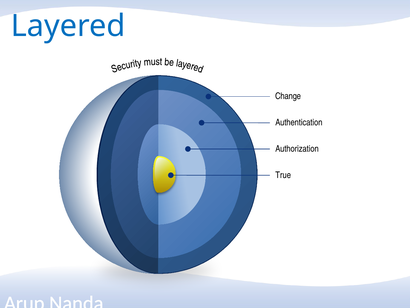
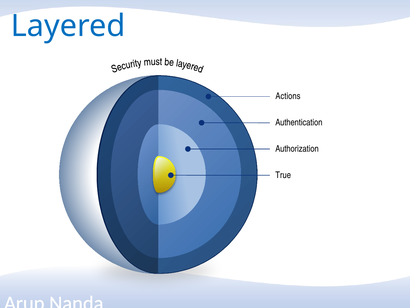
Change: Change -> Actions
